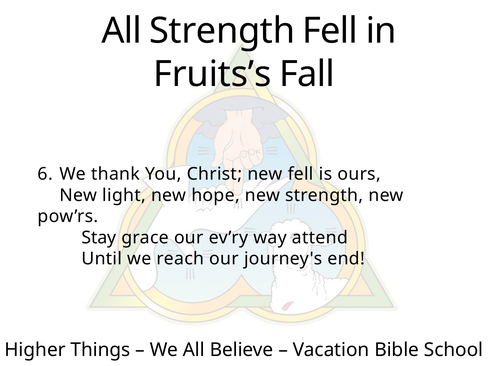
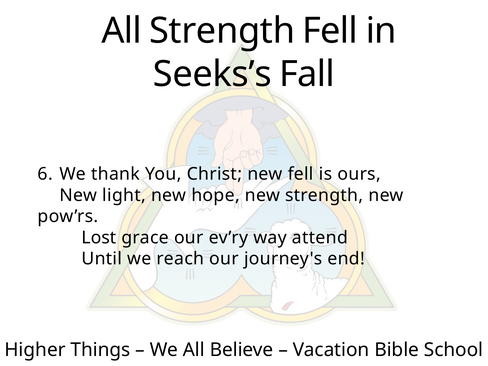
Fruits’s: Fruits’s -> Seeks’s
Stay: Stay -> Lost
